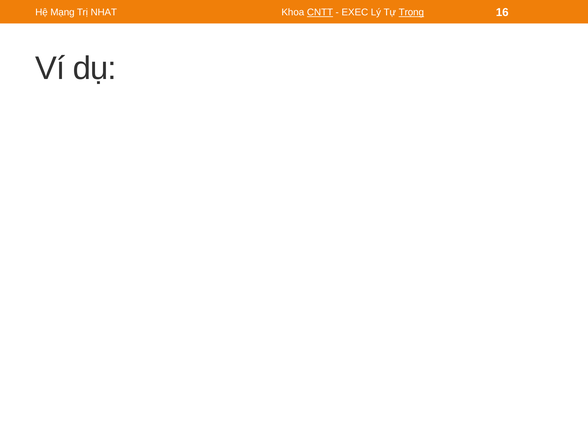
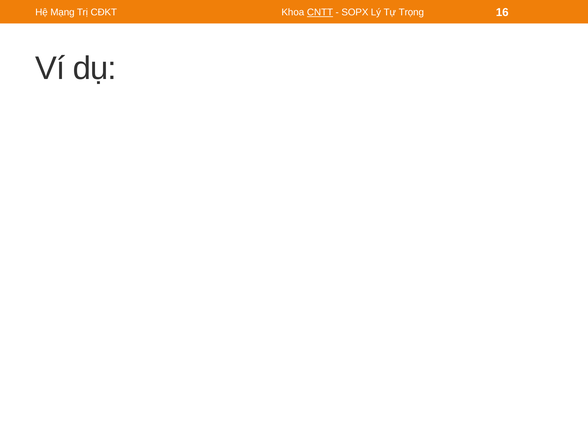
NHAT: NHAT -> CĐKT
EXEC: EXEC -> SOPX
Trọng underline: present -> none
